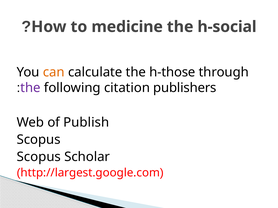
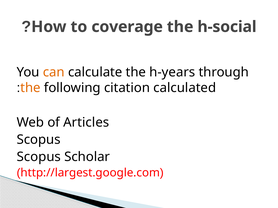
medicine: medicine -> coverage
h-those: h-those -> h-years
the at (30, 88) colour: purple -> orange
publishers: publishers -> calculated
Publish: Publish -> Articles
